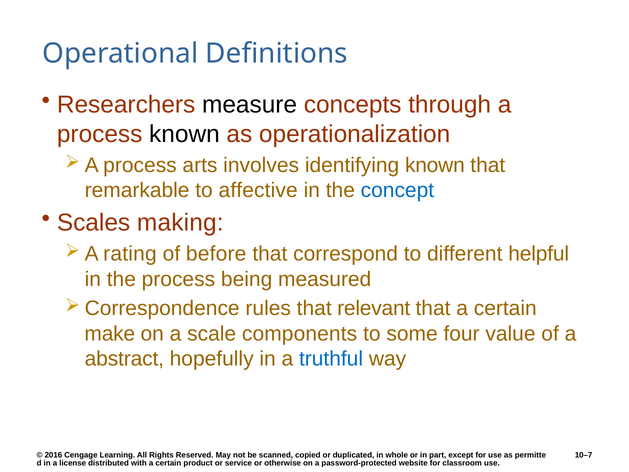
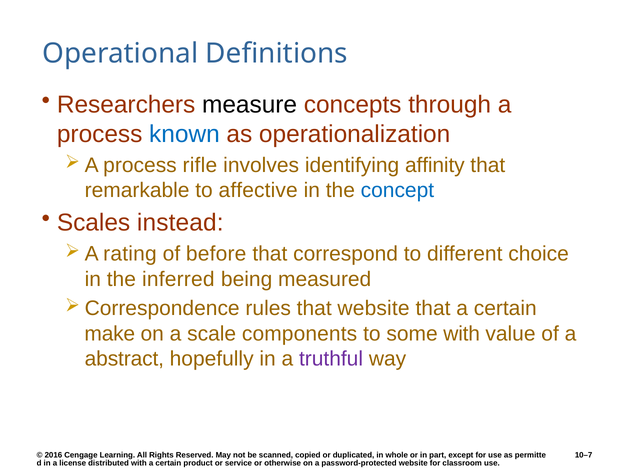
known at (184, 134) colour: black -> blue
arts: arts -> rifle
identifying known: known -> affinity
making: making -> instead
helpful: helpful -> choice
the process: process -> inferred
that relevant: relevant -> website
some four: four -> with
truthful colour: blue -> purple
